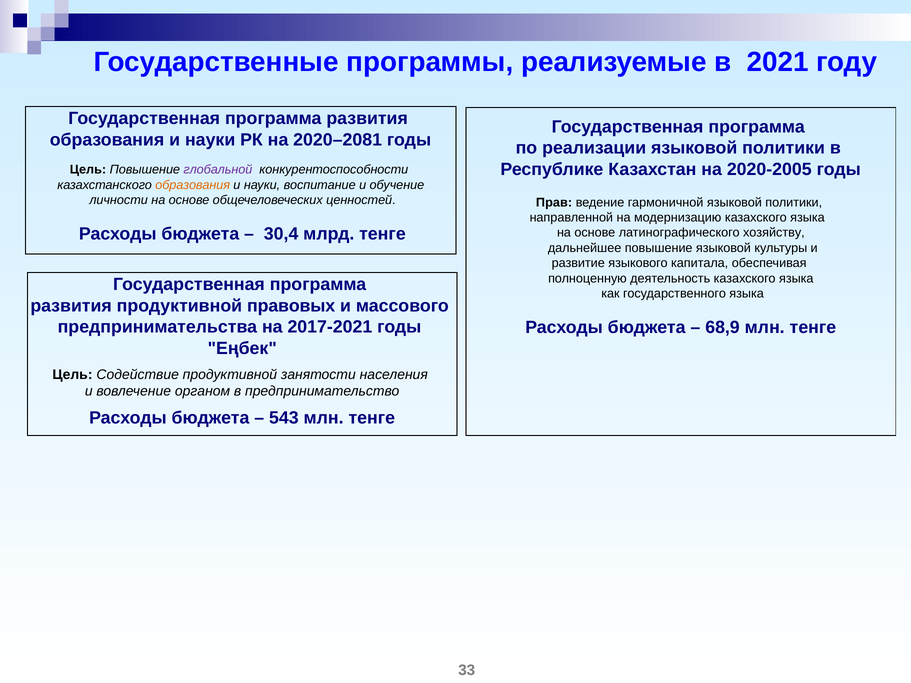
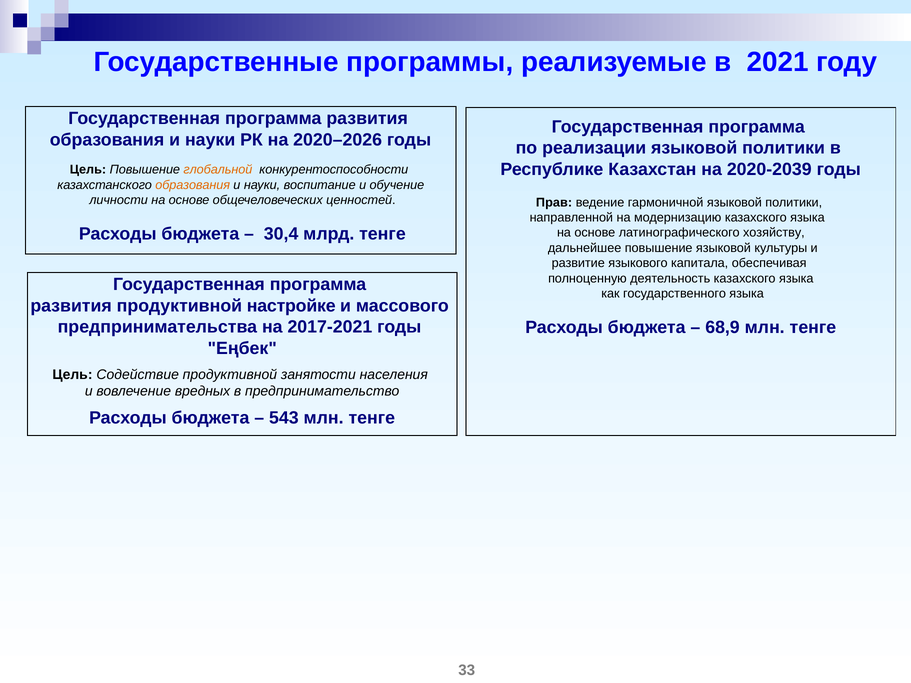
2020–2081: 2020–2081 -> 2020–2026
2020-2005: 2020-2005 -> 2020-2039
глобальной colour: purple -> orange
правовых: правовых -> настройке
органом: органом -> вредных
